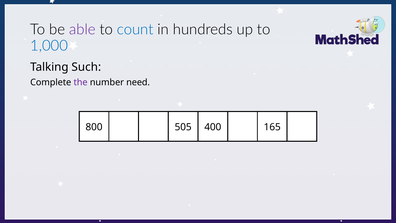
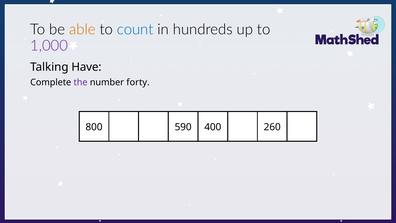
able colour: purple -> orange
1,000 colour: blue -> purple
Such: Such -> Have
need: need -> forty
505: 505 -> 590
165: 165 -> 260
